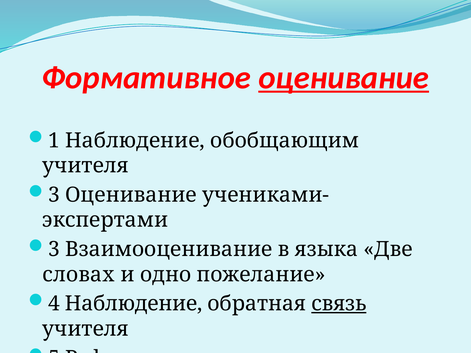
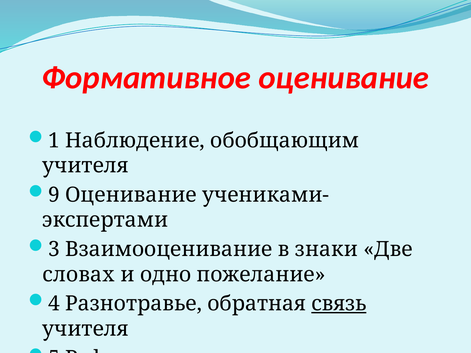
оценивание at (344, 78) underline: present -> none
3 at (54, 195): 3 -> 9
языка: языка -> знаки
4 Наблюдение: Наблюдение -> Разнотравье
